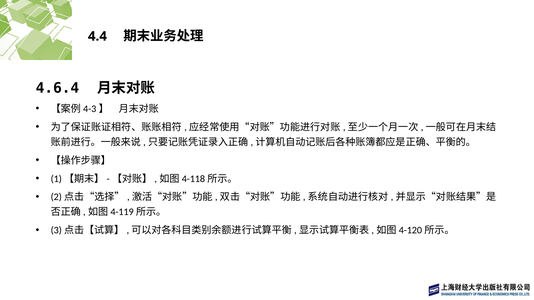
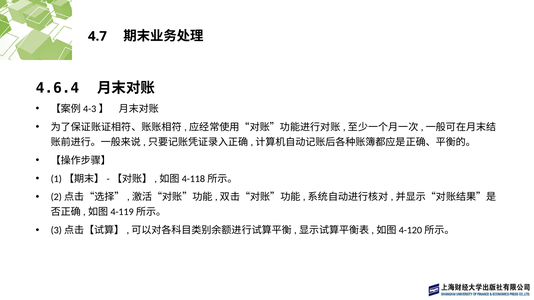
4.4: 4.4 -> 4.7
